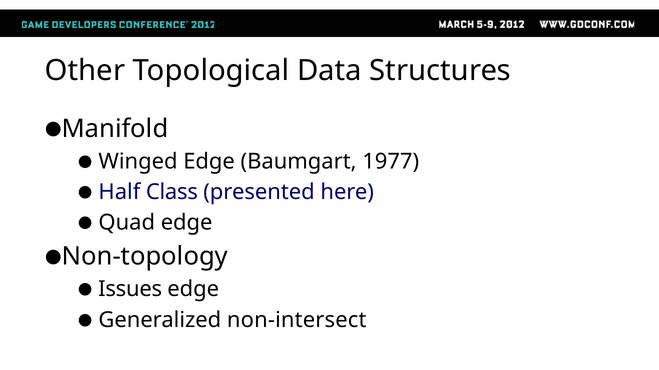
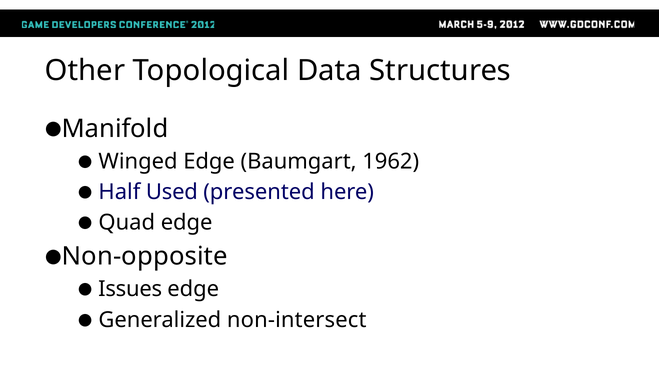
1977: 1977 -> 1962
Class: Class -> Used
Non-topology: Non-topology -> Non-opposite
